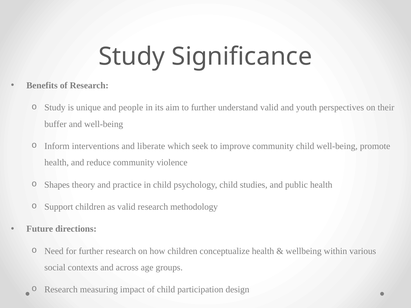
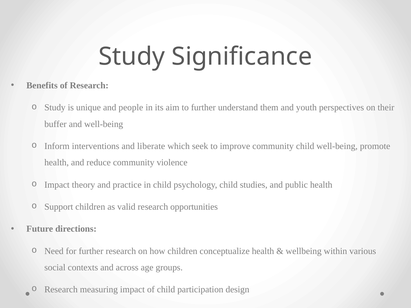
understand valid: valid -> them
Shapes at (57, 185): Shapes -> Impact
methodology: methodology -> opportunities
